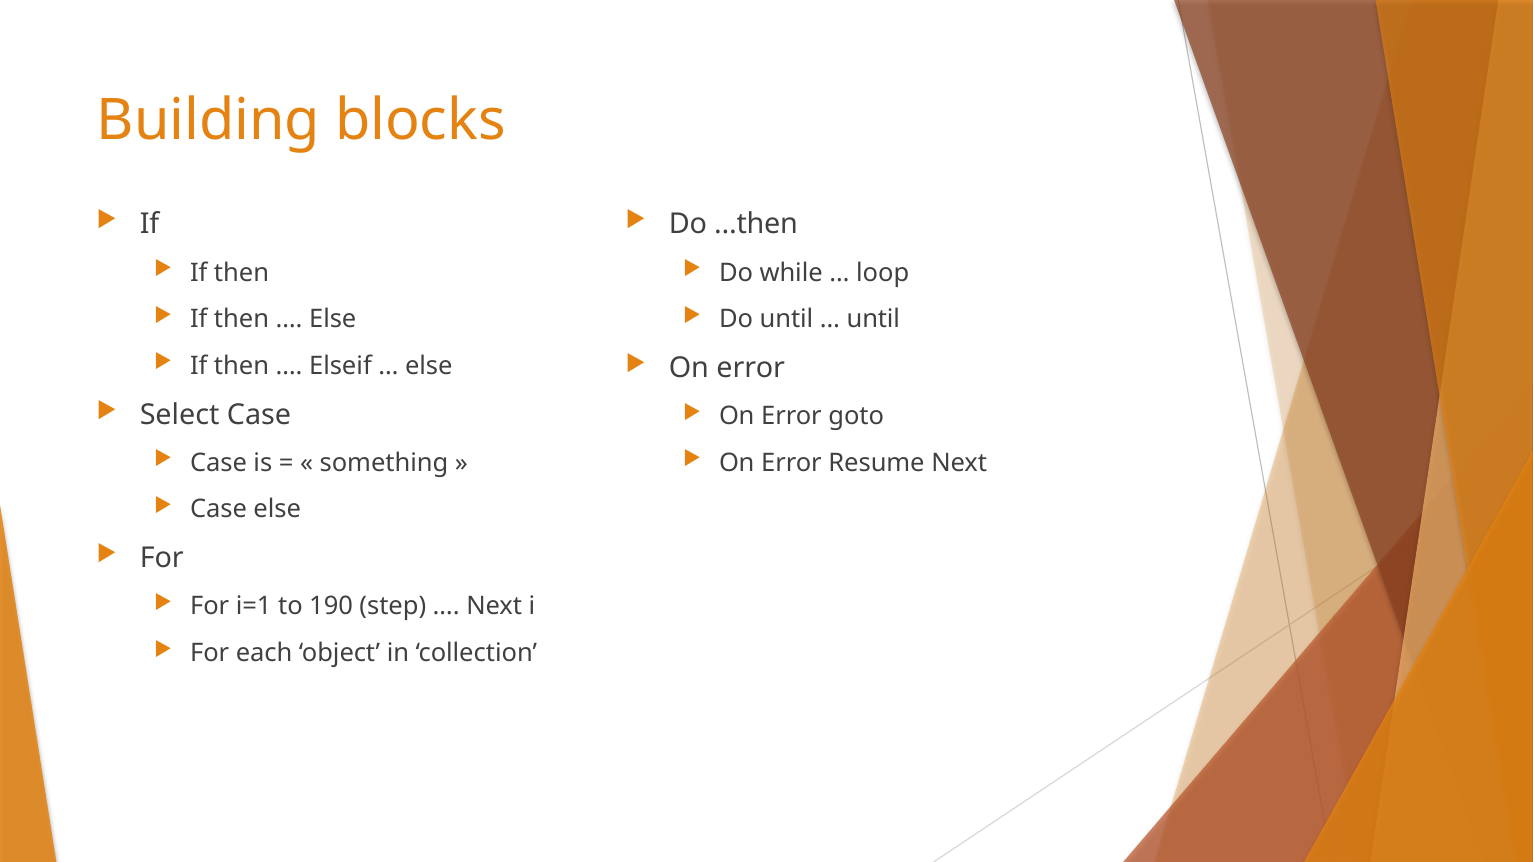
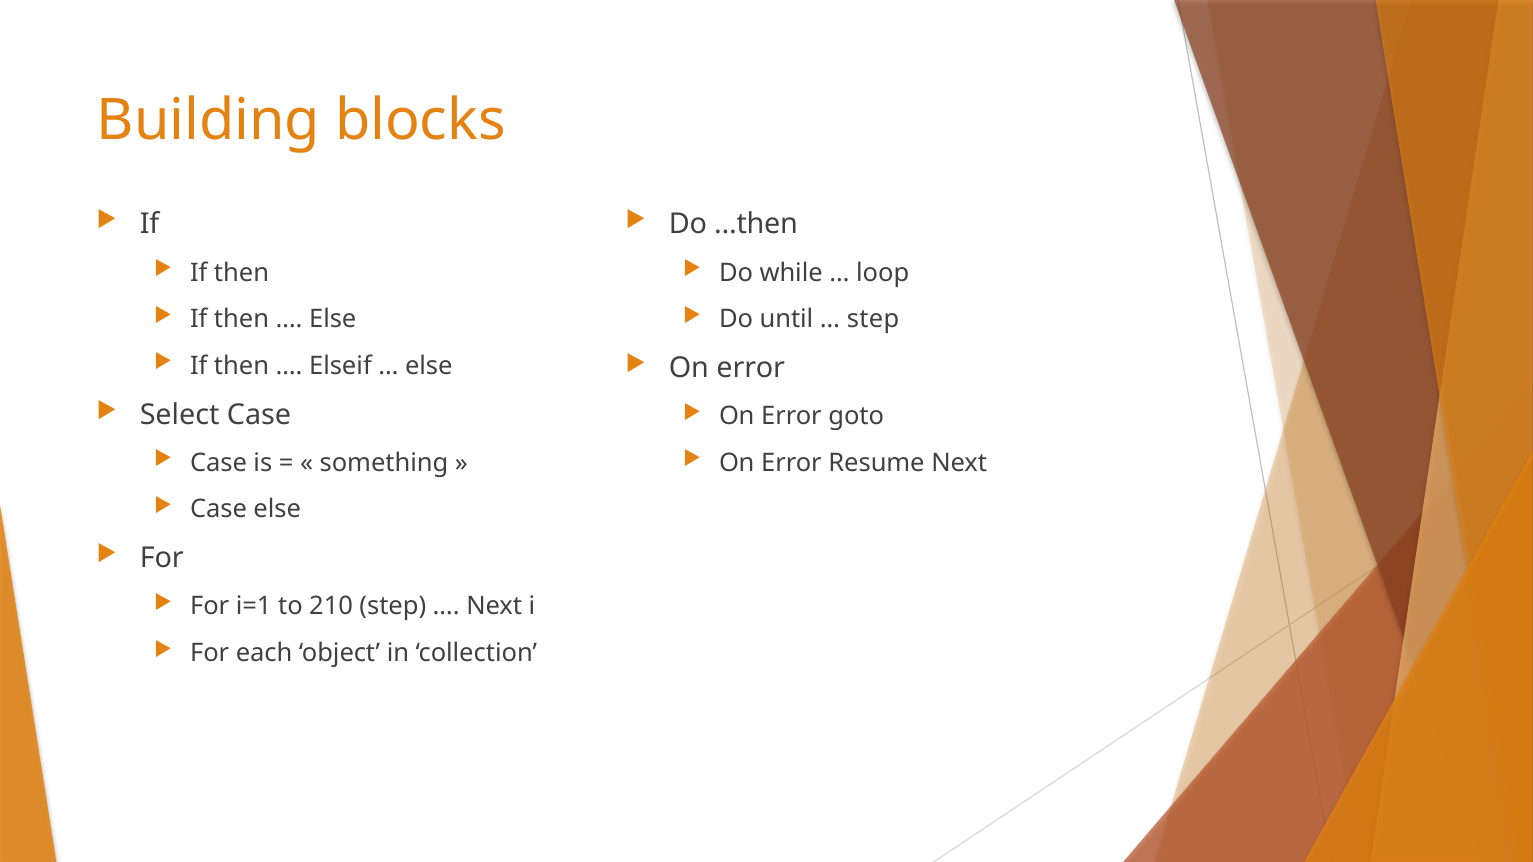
until at (873, 319): until -> step
190: 190 -> 210
